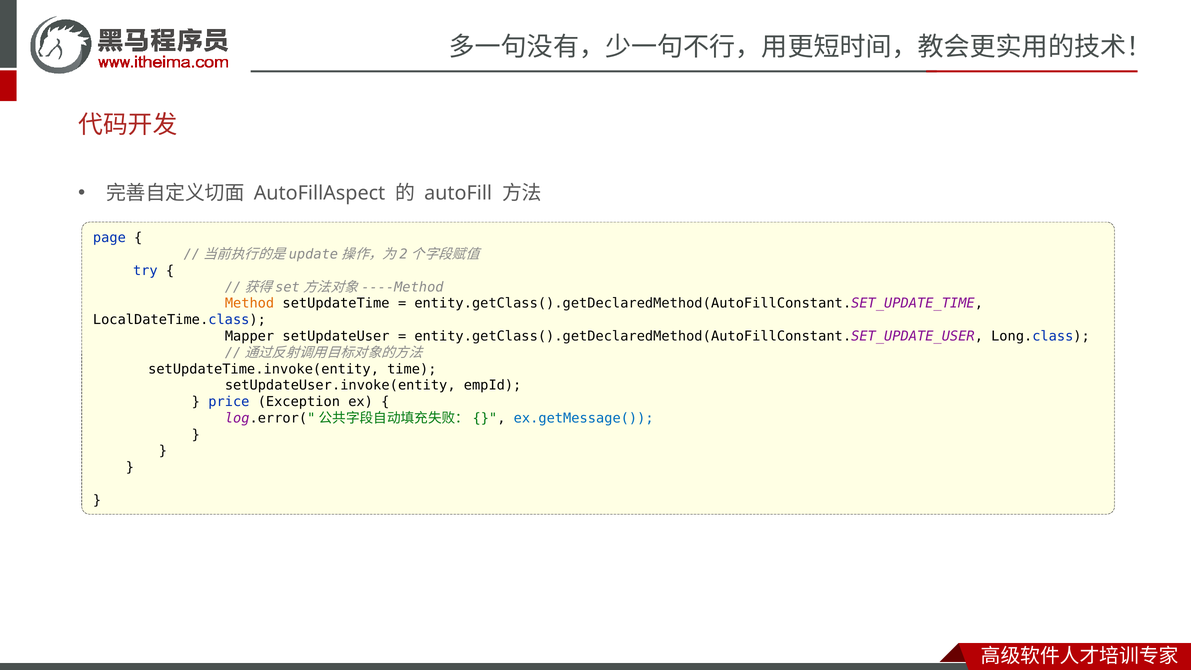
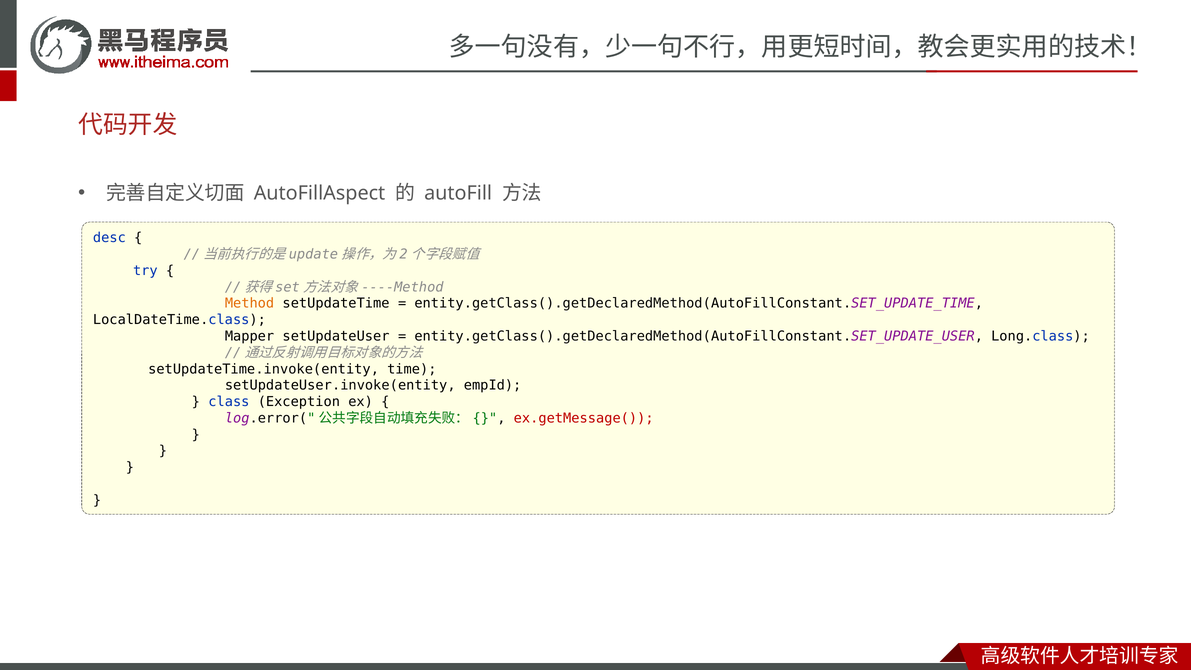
page: page -> desc
price: price -> class
ex.getMessage( colour: blue -> red
